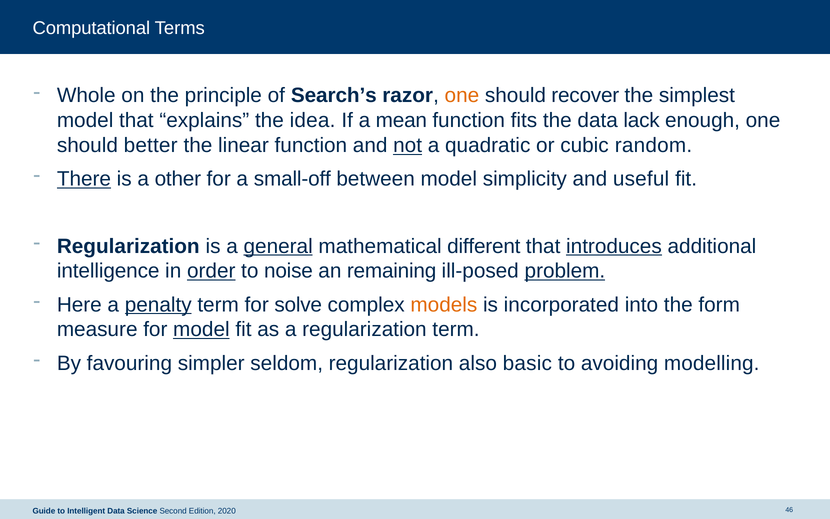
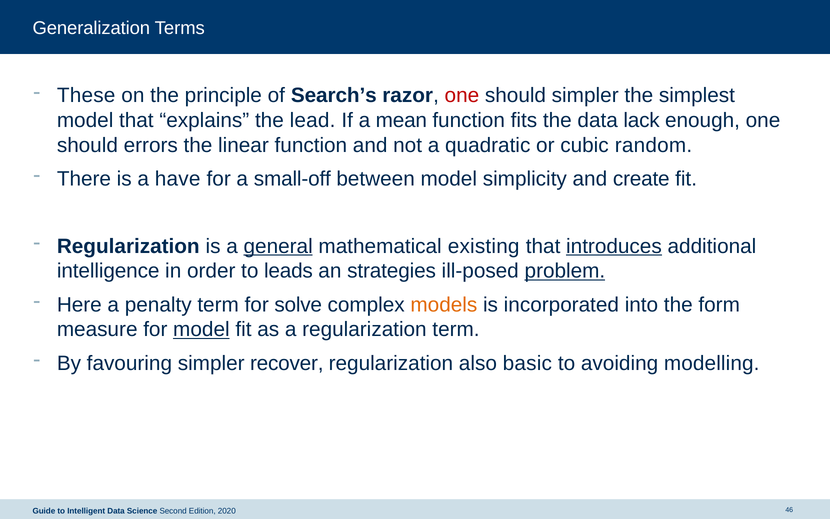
Computational: Computational -> Generalization
Whole: Whole -> These
one at (462, 96) colour: orange -> red
should recover: recover -> simpler
idea: idea -> lead
better: better -> errors
not underline: present -> none
There underline: present -> none
other: other -> have
useful: useful -> create
different: different -> existing
order underline: present -> none
noise: noise -> leads
remaining: remaining -> strategies
penalty underline: present -> none
seldom: seldom -> recover
